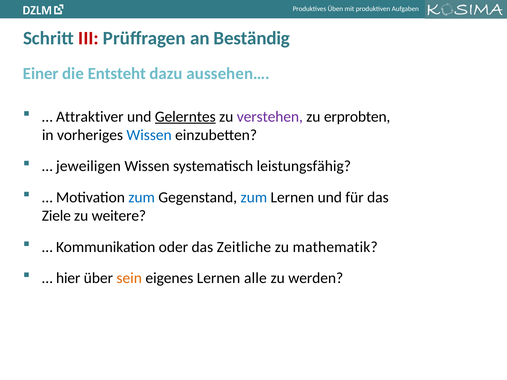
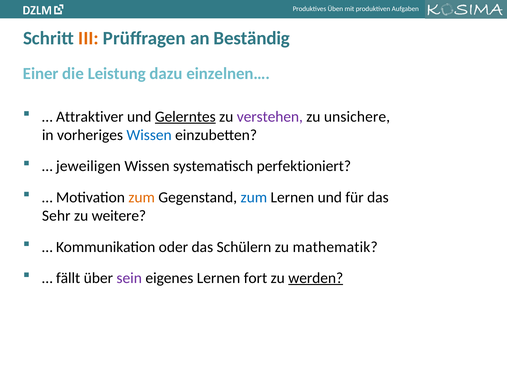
III colour: red -> orange
Entsteht: Entsteht -> Leistung
aussehen…: aussehen… -> einzelnen…
erprobten: erprobten -> unsichere
leistungsfähig: leistungsfähig -> perfektioniert
zum at (142, 197) colour: blue -> orange
Ziele: Ziele -> Sehr
Zeitliche: Zeitliche -> Schülern
hier: hier -> fällt
sein colour: orange -> purple
alle: alle -> fort
werden underline: none -> present
